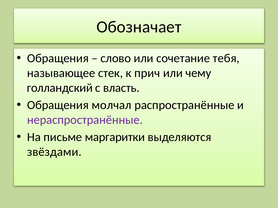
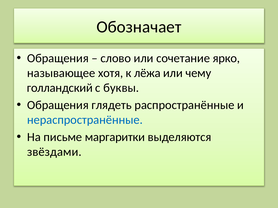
тебя: тебя -> ярко
стек: стек -> хотя
прич: прич -> лёжа
власть: власть -> буквы
молчал: молчал -> глядеть
нераспространённые colour: purple -> blue
